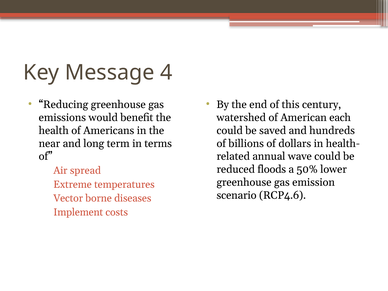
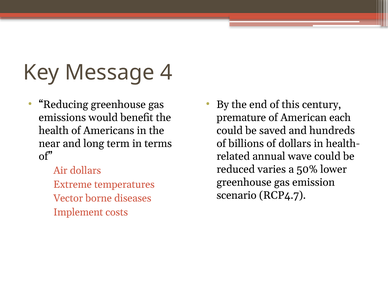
watershed: watershed -> premature
Air spread: spread -> dollars
floods: floods -> varies
RCP4.6: RCP4.6 -> RCP4.7
